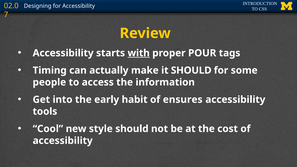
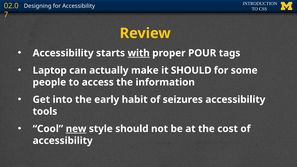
Timing: Timing -> Laptop
ensures: ensures -> seizures
new underline: none -> present
